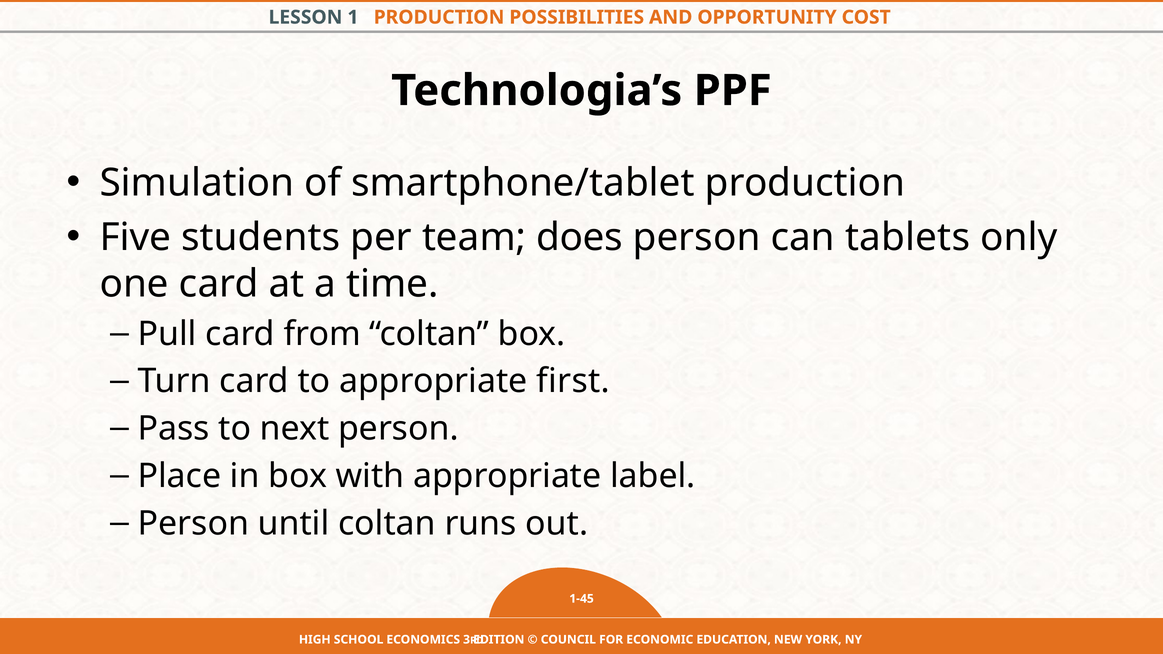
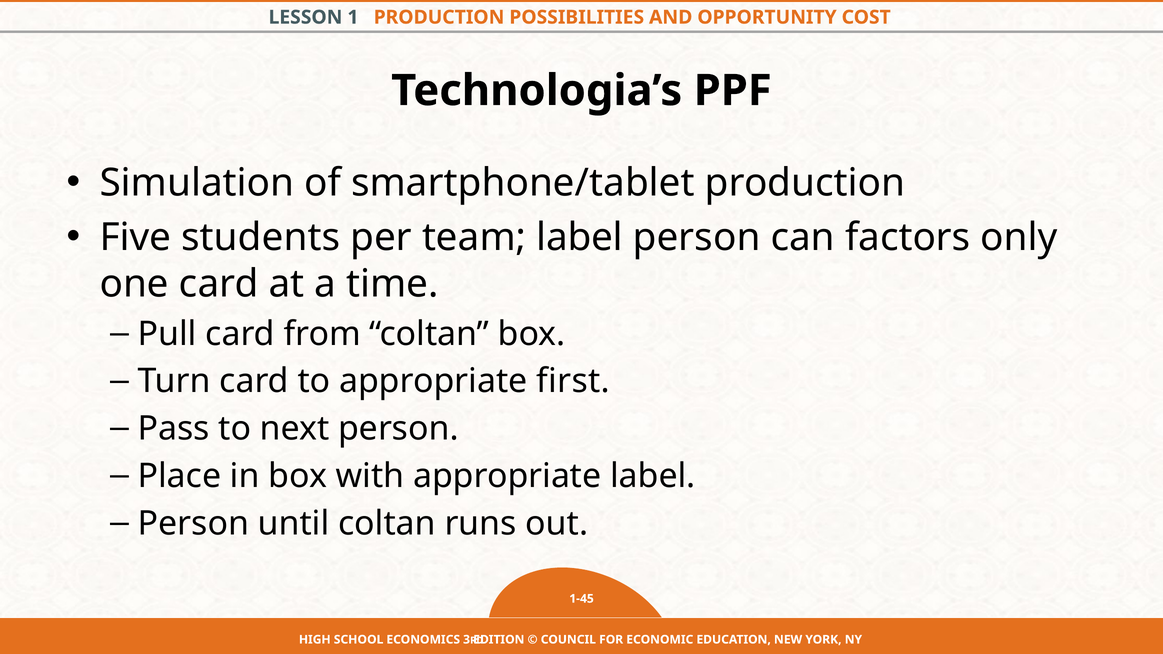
team does: does -> label
tablets: tablets -> factors
